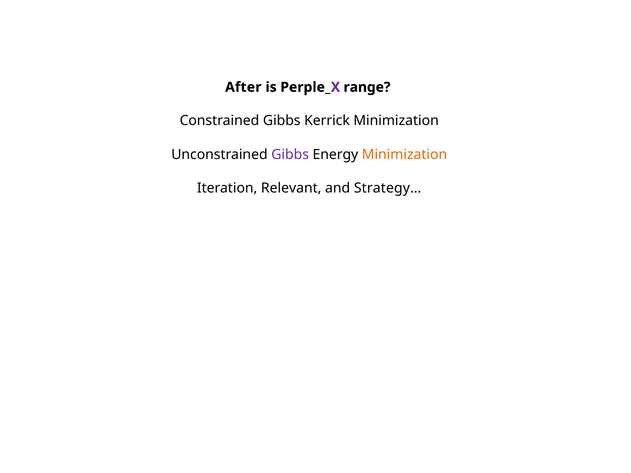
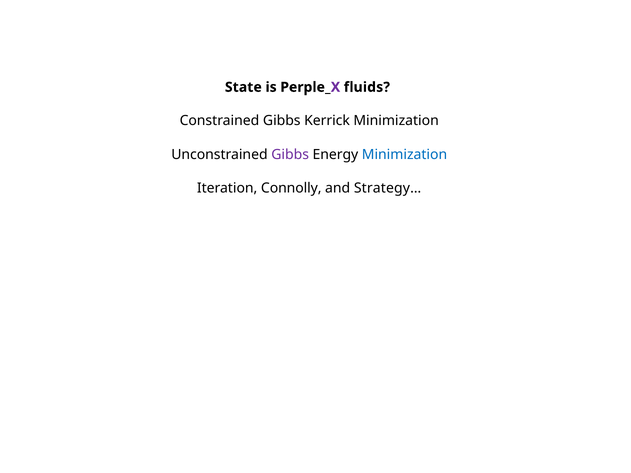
After: After -> State
range: range -> fluids
Minimization at (404, 154) colour: orange -> blue
Relevant: Relevant -> Connolly
